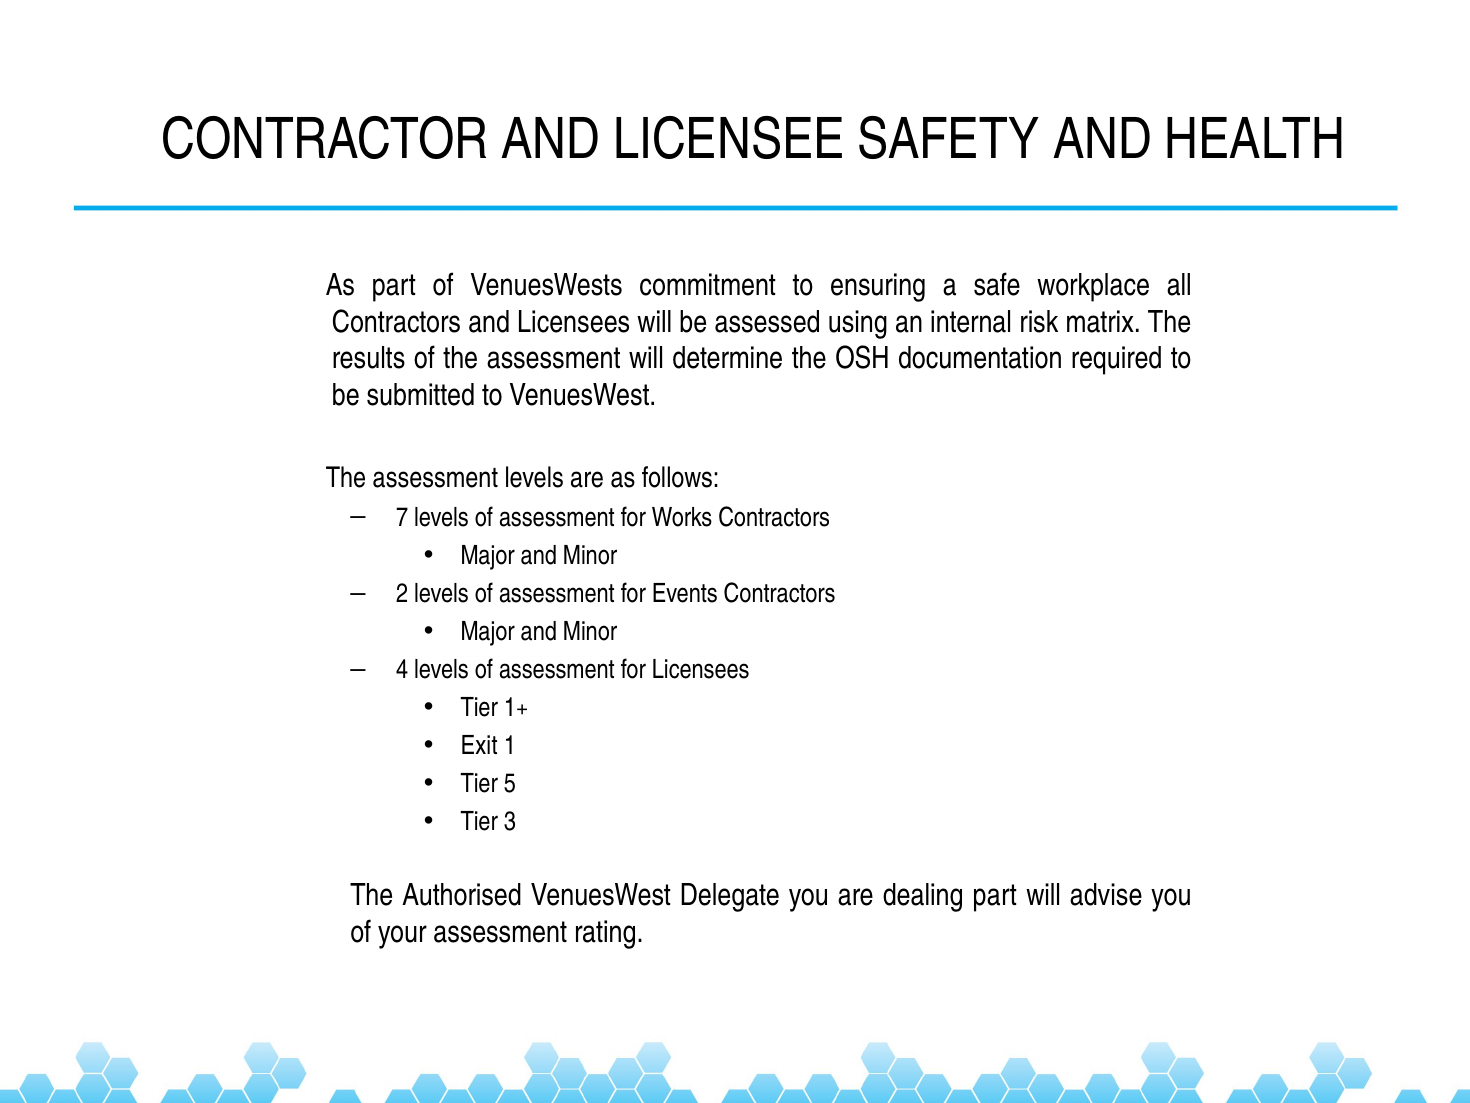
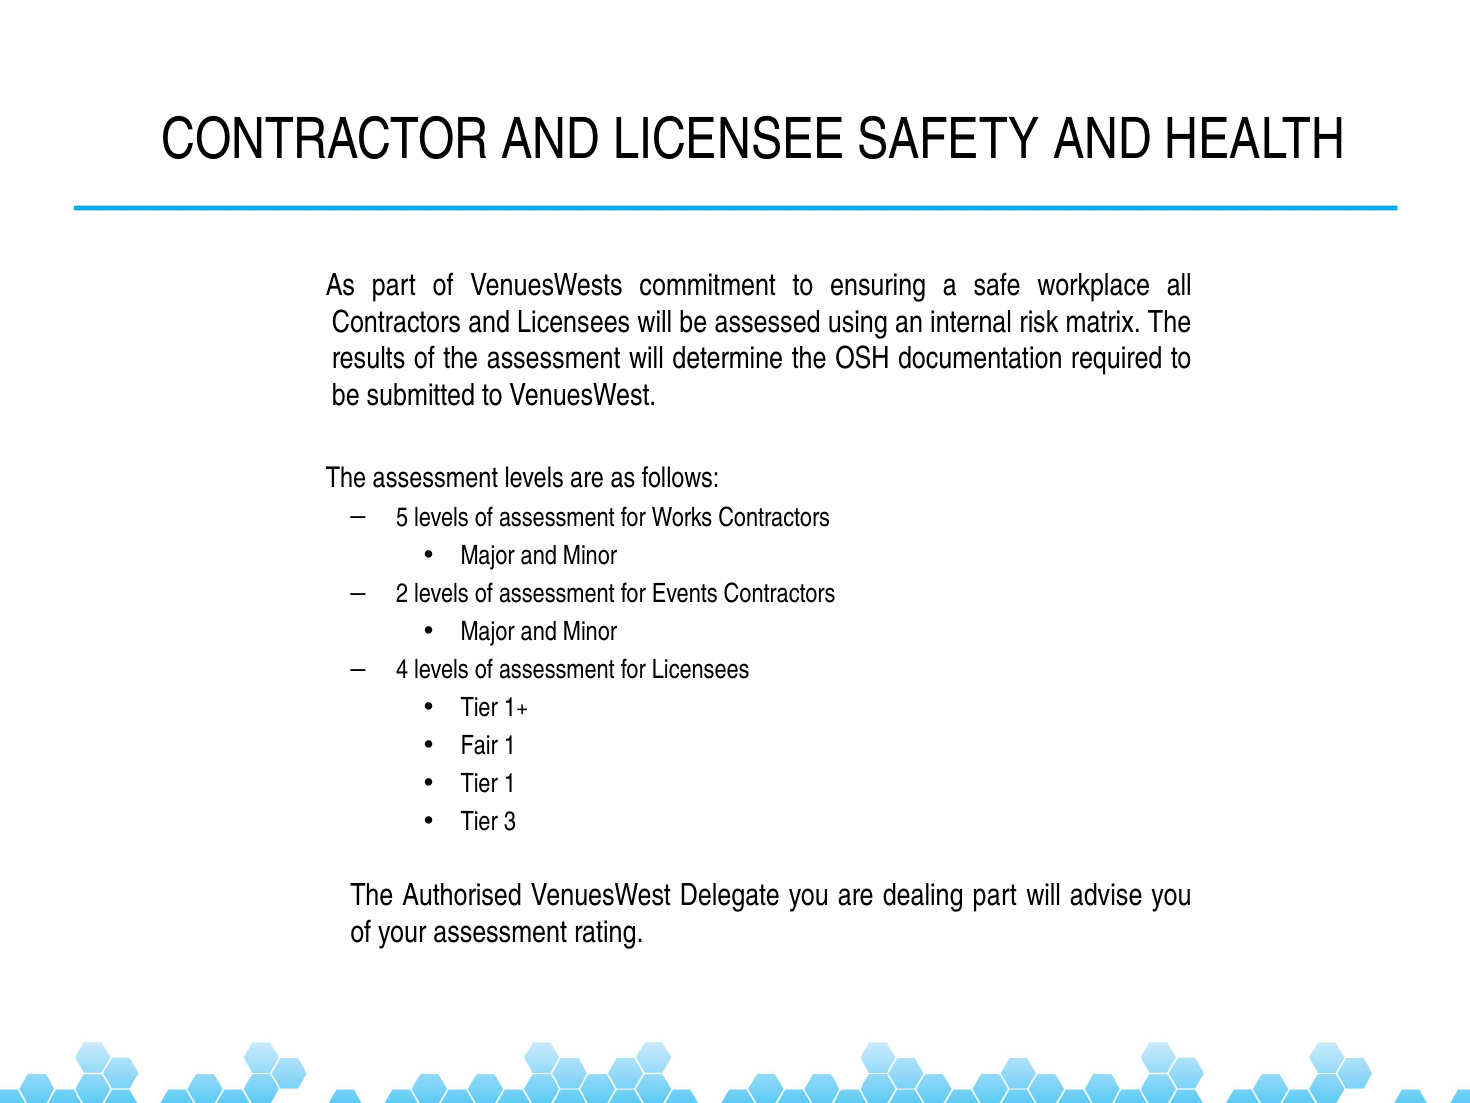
7: 7 -> 5
Exit: Exit -> Fair
Tier 5: 5 -> 1
